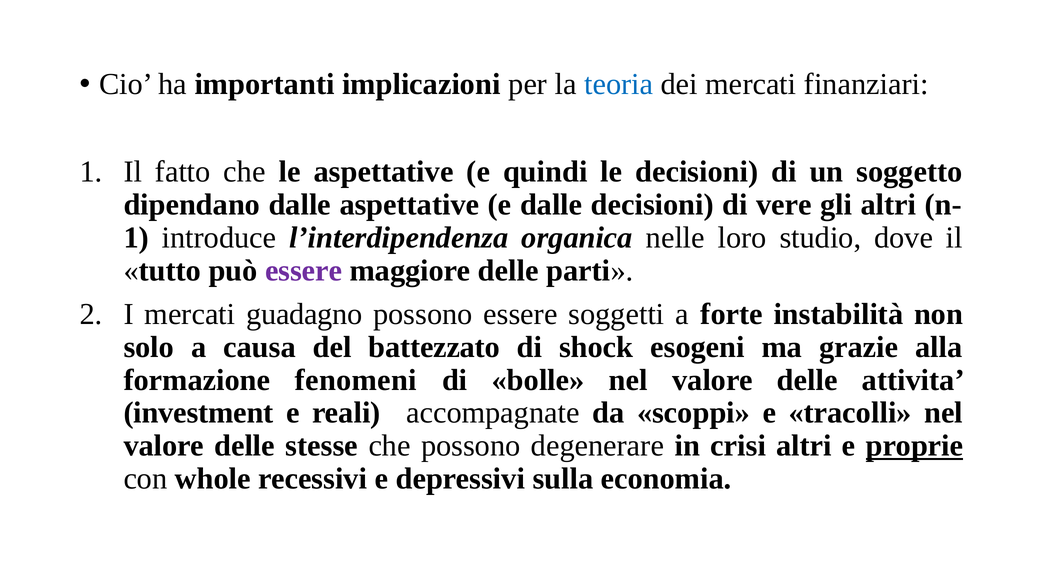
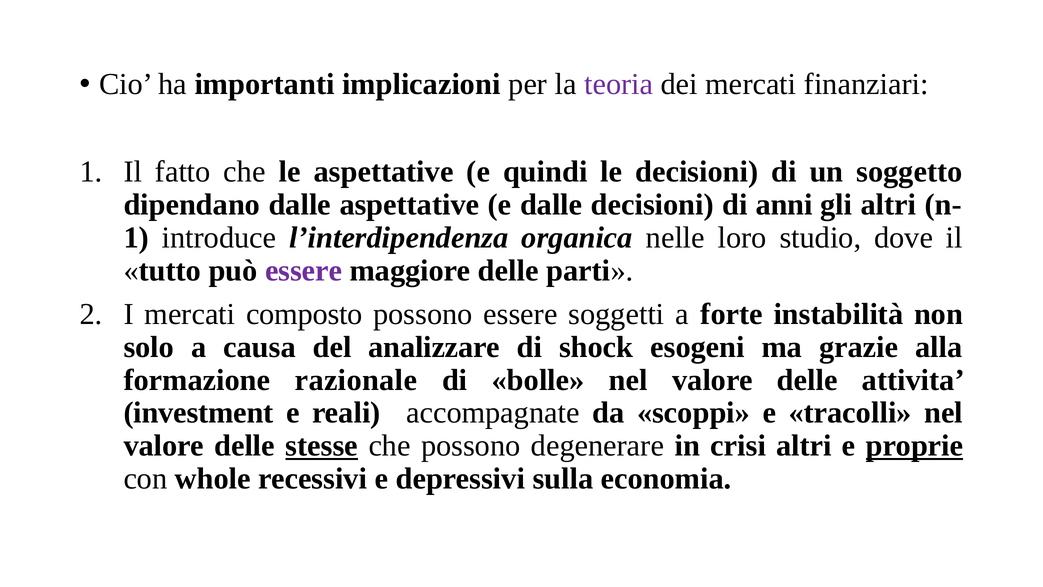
teoria colour: blue -> purple
vere: vere -> anni
guadagno: guadagno -> composto
battezzato: battezzato -> analizzare
fenomeni: fenomeni -> razionale
stesse underline: none -> present
